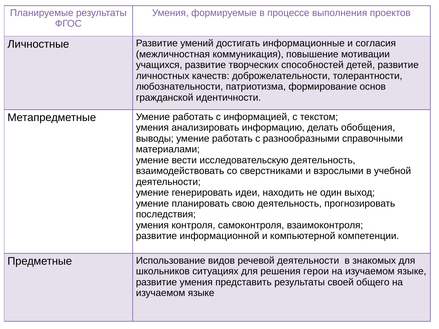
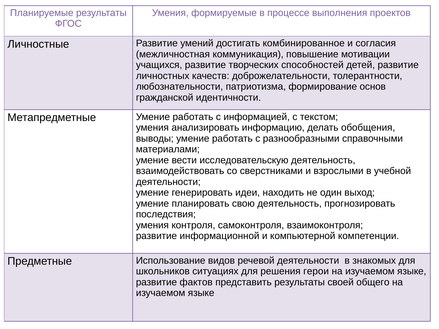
информационные: информационные -> комбинированное
развитие умения: умения -> фактов
